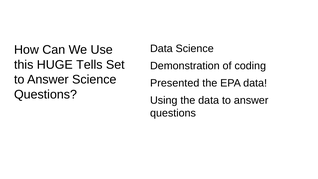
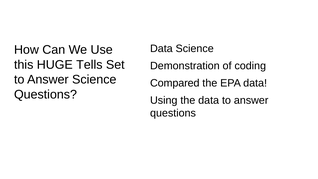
Presented: Presented -> Compared
